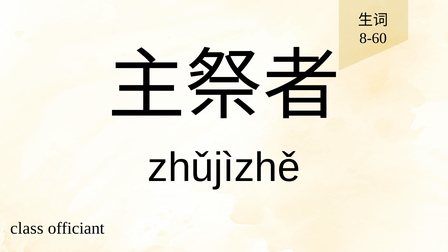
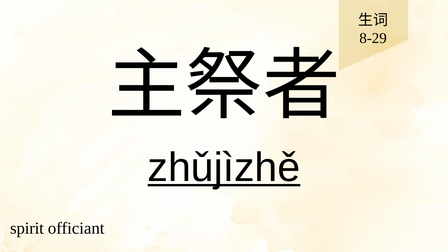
8-60: 8-60 -> 8-29
zhǔjìzhě underline: none -> present
class: class -> spirit
